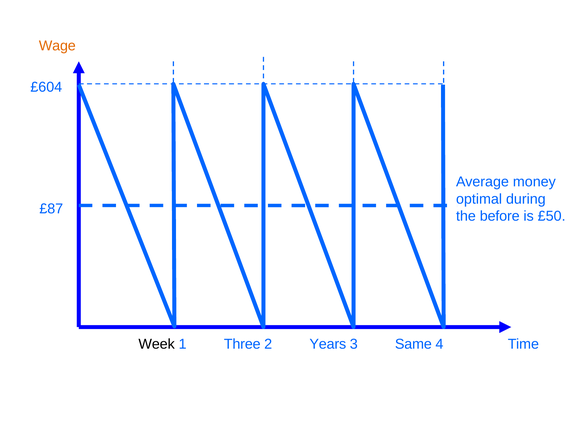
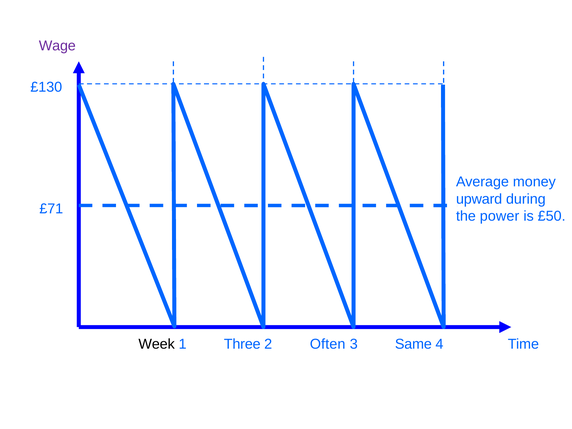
Wage colour: orange -> purple
£604: £604 -> £130
optimal: optimal -> upward
£87: £87 -> £71
before: before -> power
Years: Years -> Often
